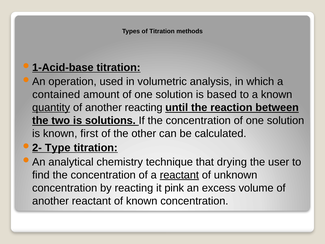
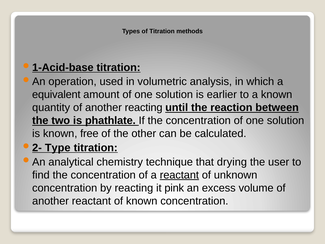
contained: contained -> equivalent
based: based -> earlier
quantity underline: present -> none
solutions: solutions -> phathlate
first: first -> free
